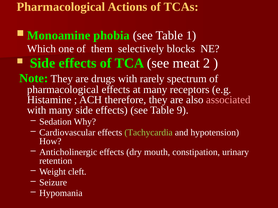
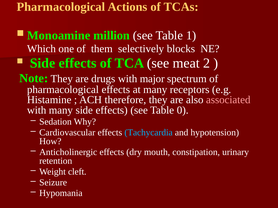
phobia: phobia -> million
rarely: rarely -> major
9: 9 -> 0
Tachycardia colour: light green -> light blue
